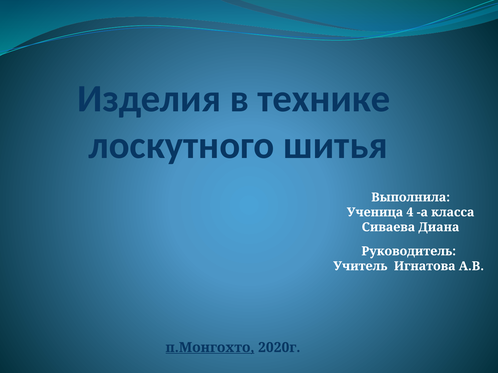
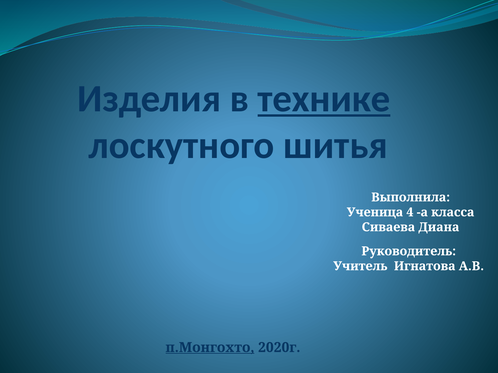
технике underline: none -> present
